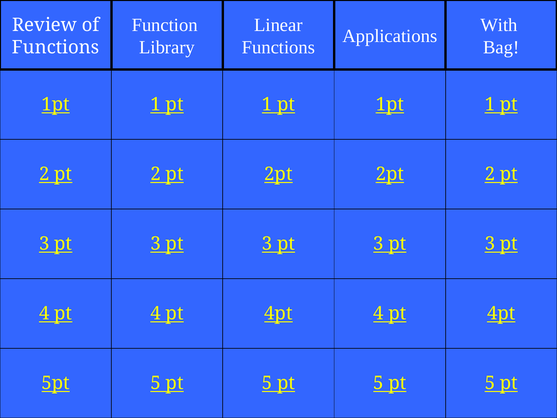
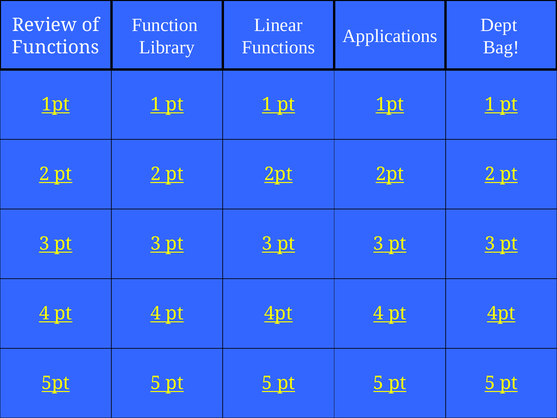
With: With -> Dept
